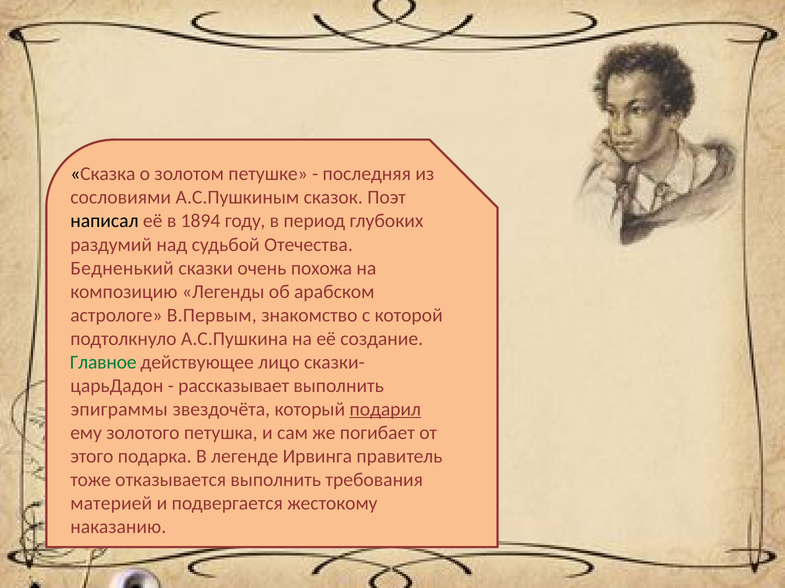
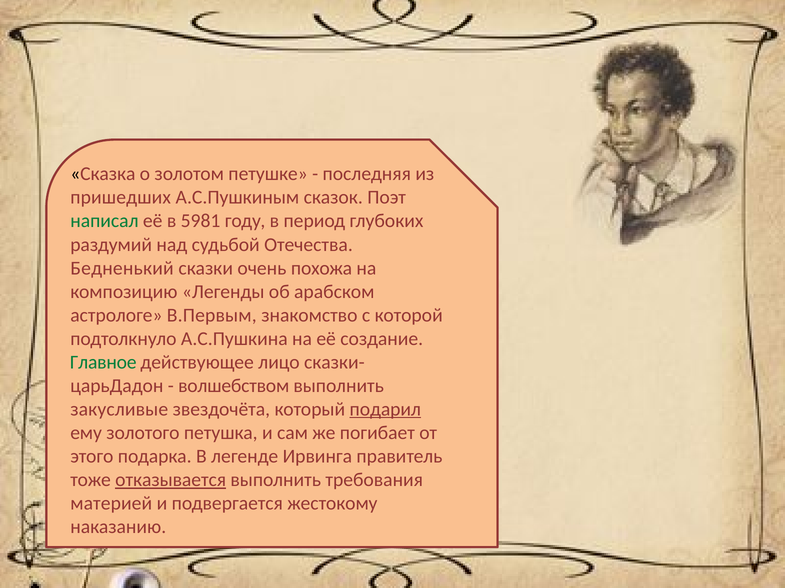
сословиями: сословиями -> пришедших
написал colour: black -> green
1894: 1894 -> 5981
рассказывает: рассказывает -> волшебством
эпиграммы: эпиграммы -> закусливые
отказывается underline: none -> present
